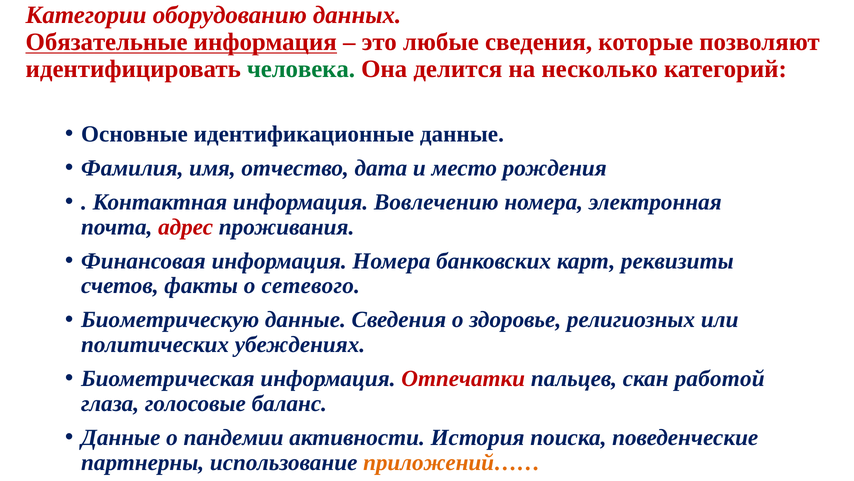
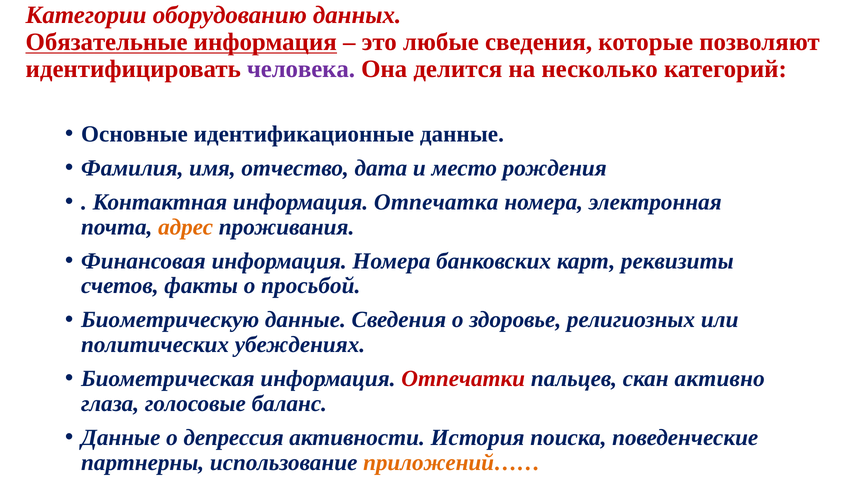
человека colour: green -> purple
Вовлечению: Вовлечению -> Отпечатка
адрес colour: red -> orange
сетевого: сетевого -> просьбой
работой: работой -> активно
пандемии: пандемии -> депрессия
